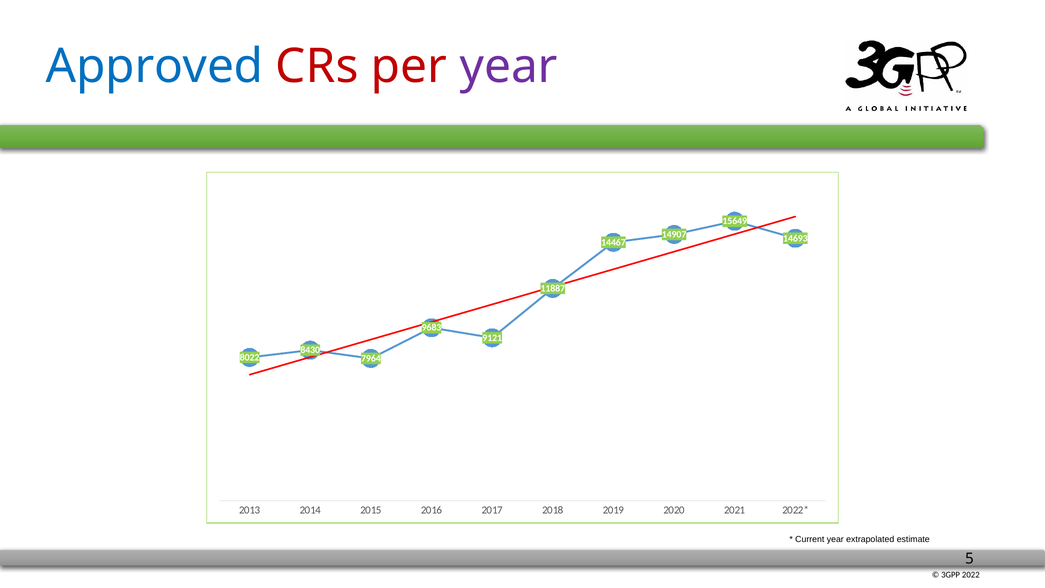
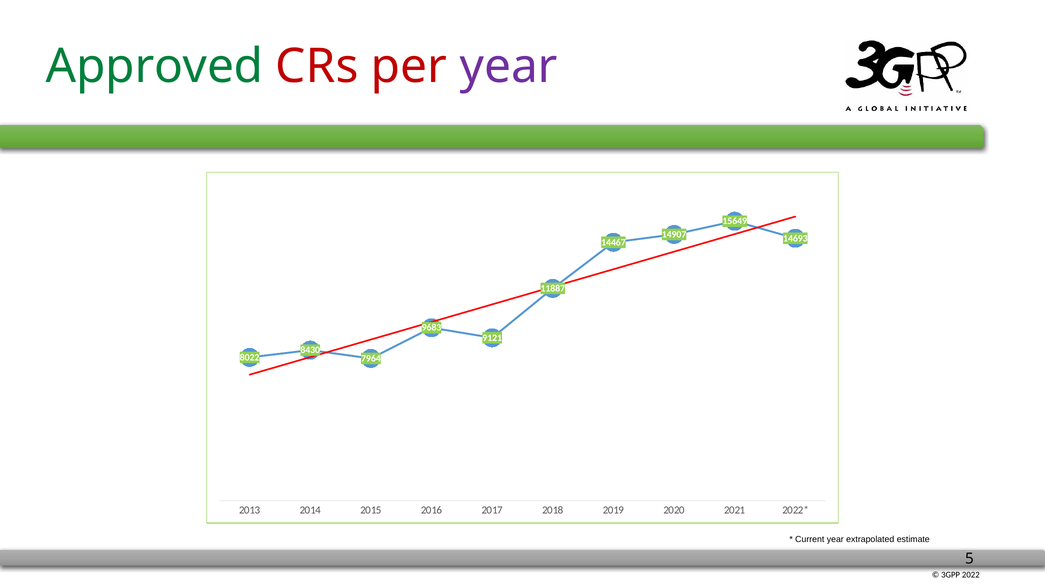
Approved colour: blue -> green
